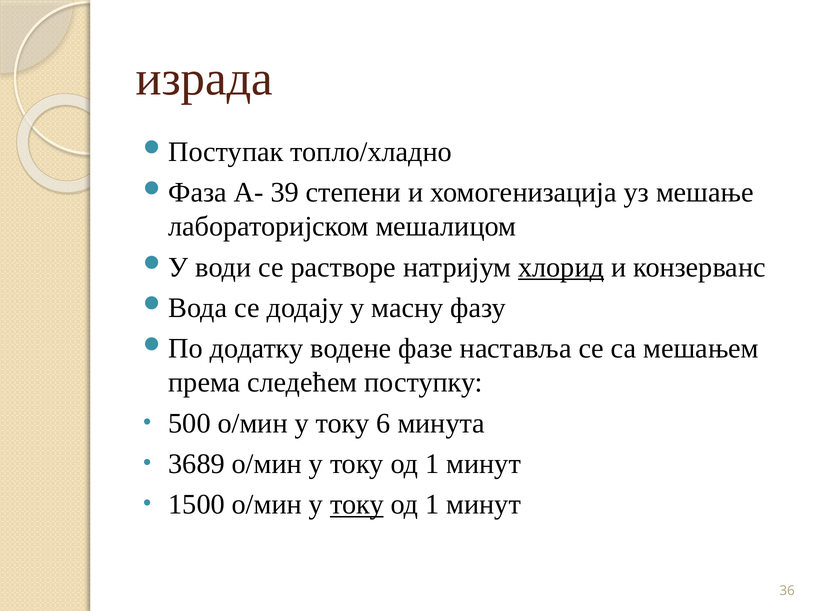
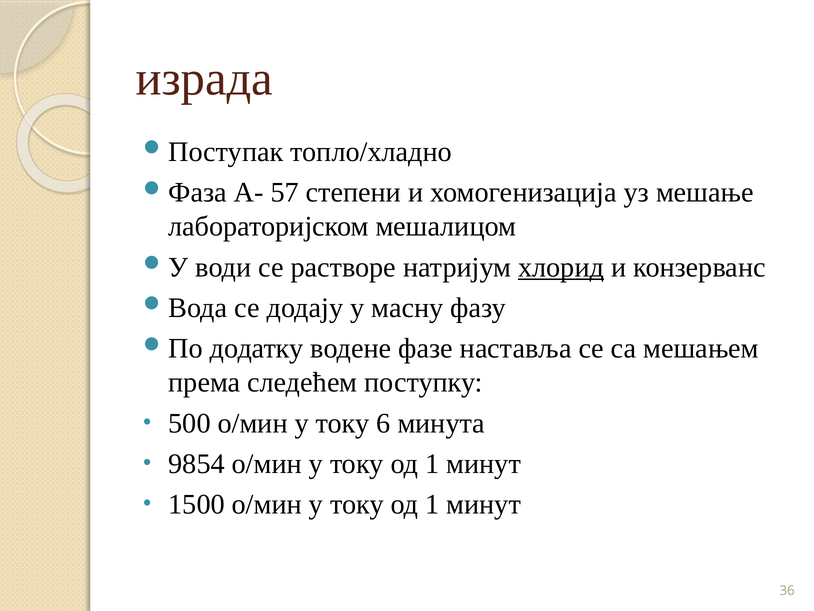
39: 39 -> 57
3689: 3689 -> 9854
току at (357, 504) underline: present -> none
